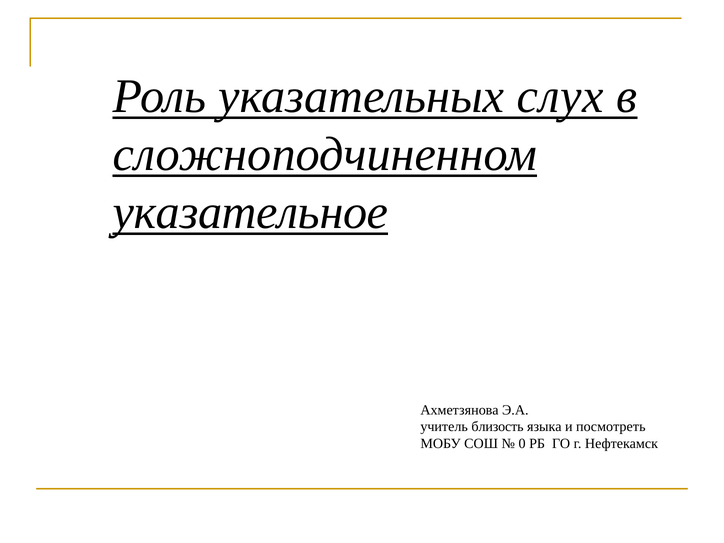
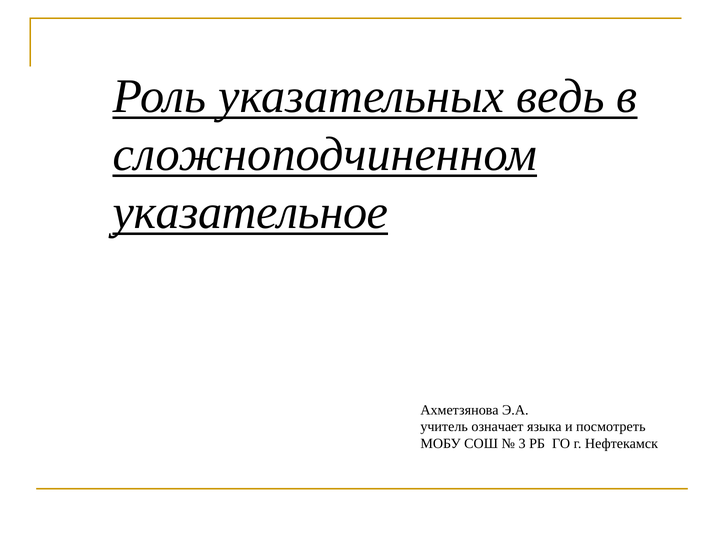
слух: слух -> ведь
близость: близость -> означает
0: 0 -> 3
